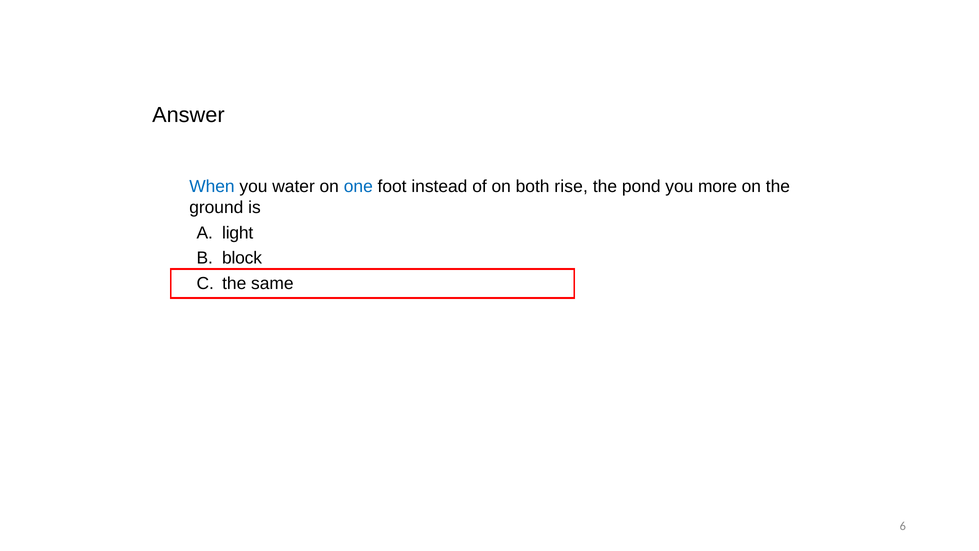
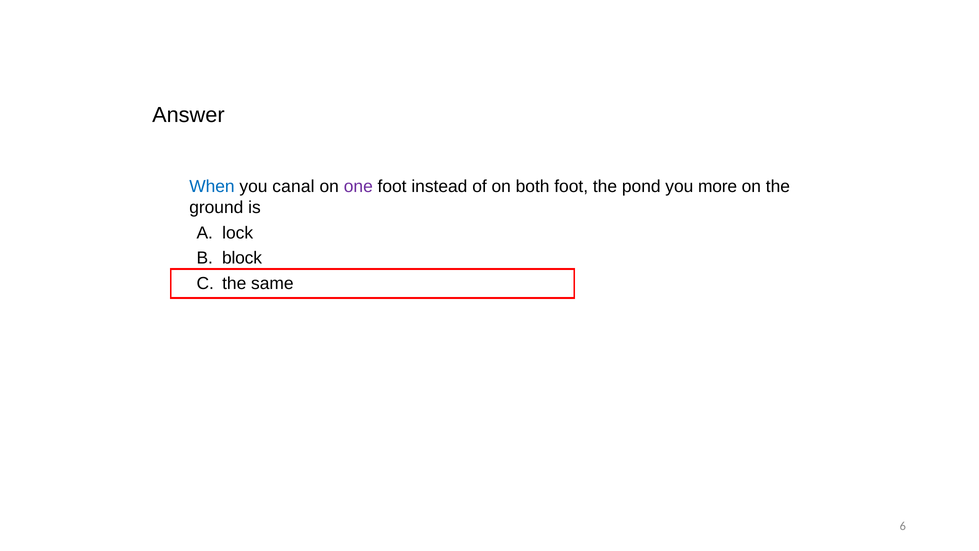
water: water -> canal
one colour: blue -> purple
both rise: rise -> foot
light: light -> lock
